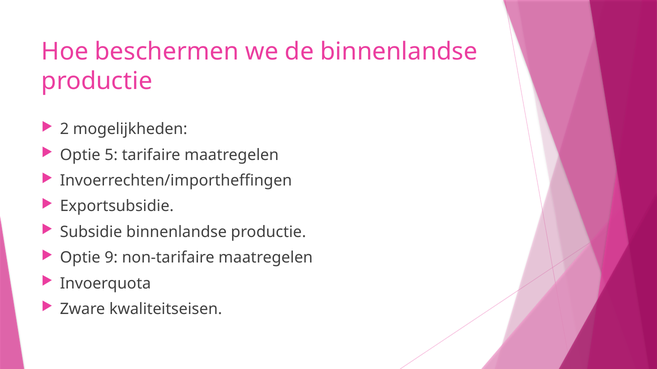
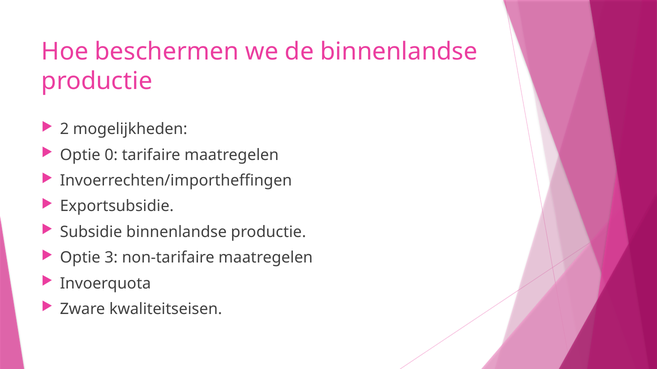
5: 5 -> 0
9: 9 -> 3
